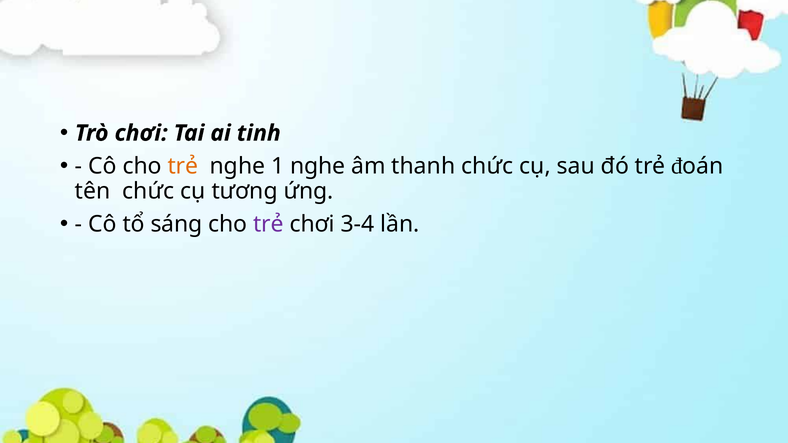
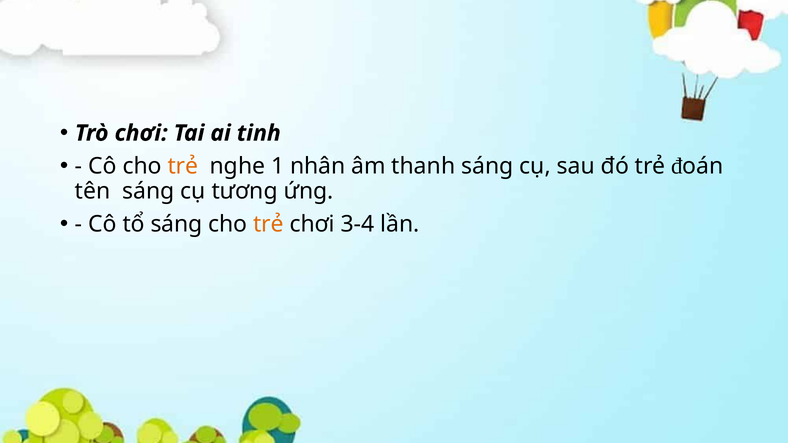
1 nghe: nghe -> nhân
thanh chức: chức -> sáng
tên chức: chức -> sáng
trẻ at (269, 224) colour: purple -> orange
